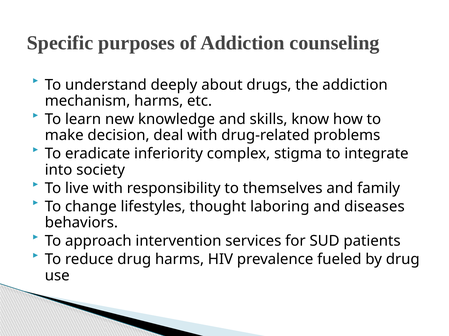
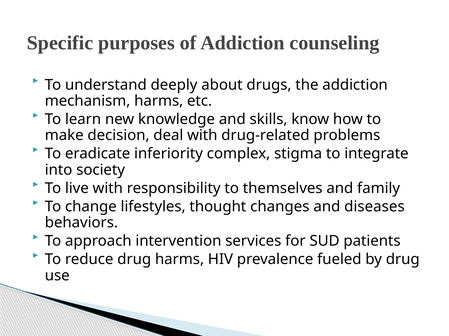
laboring: laboring -> changes
